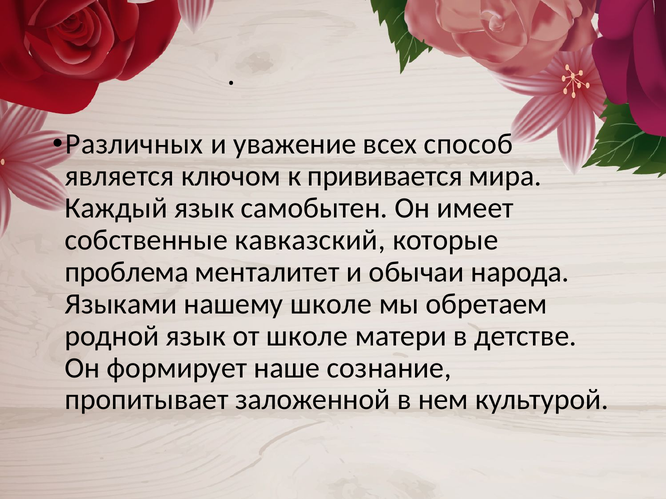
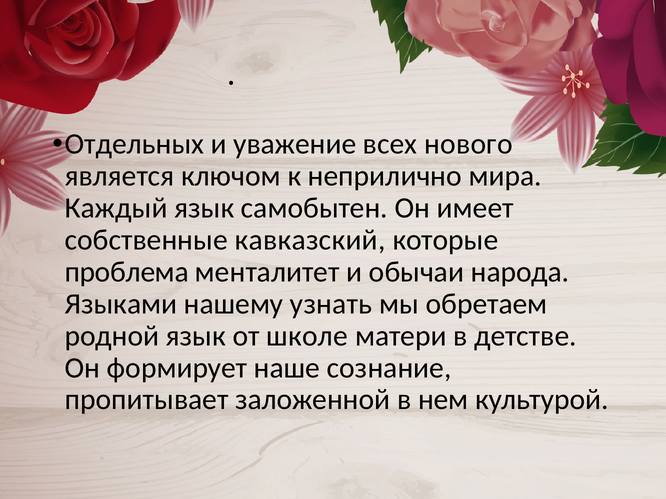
Различных: Различных -> Отдельных
способ: способ -> нового
прививается: прививается -> неприлично
нашему школе: школе -> узнать
